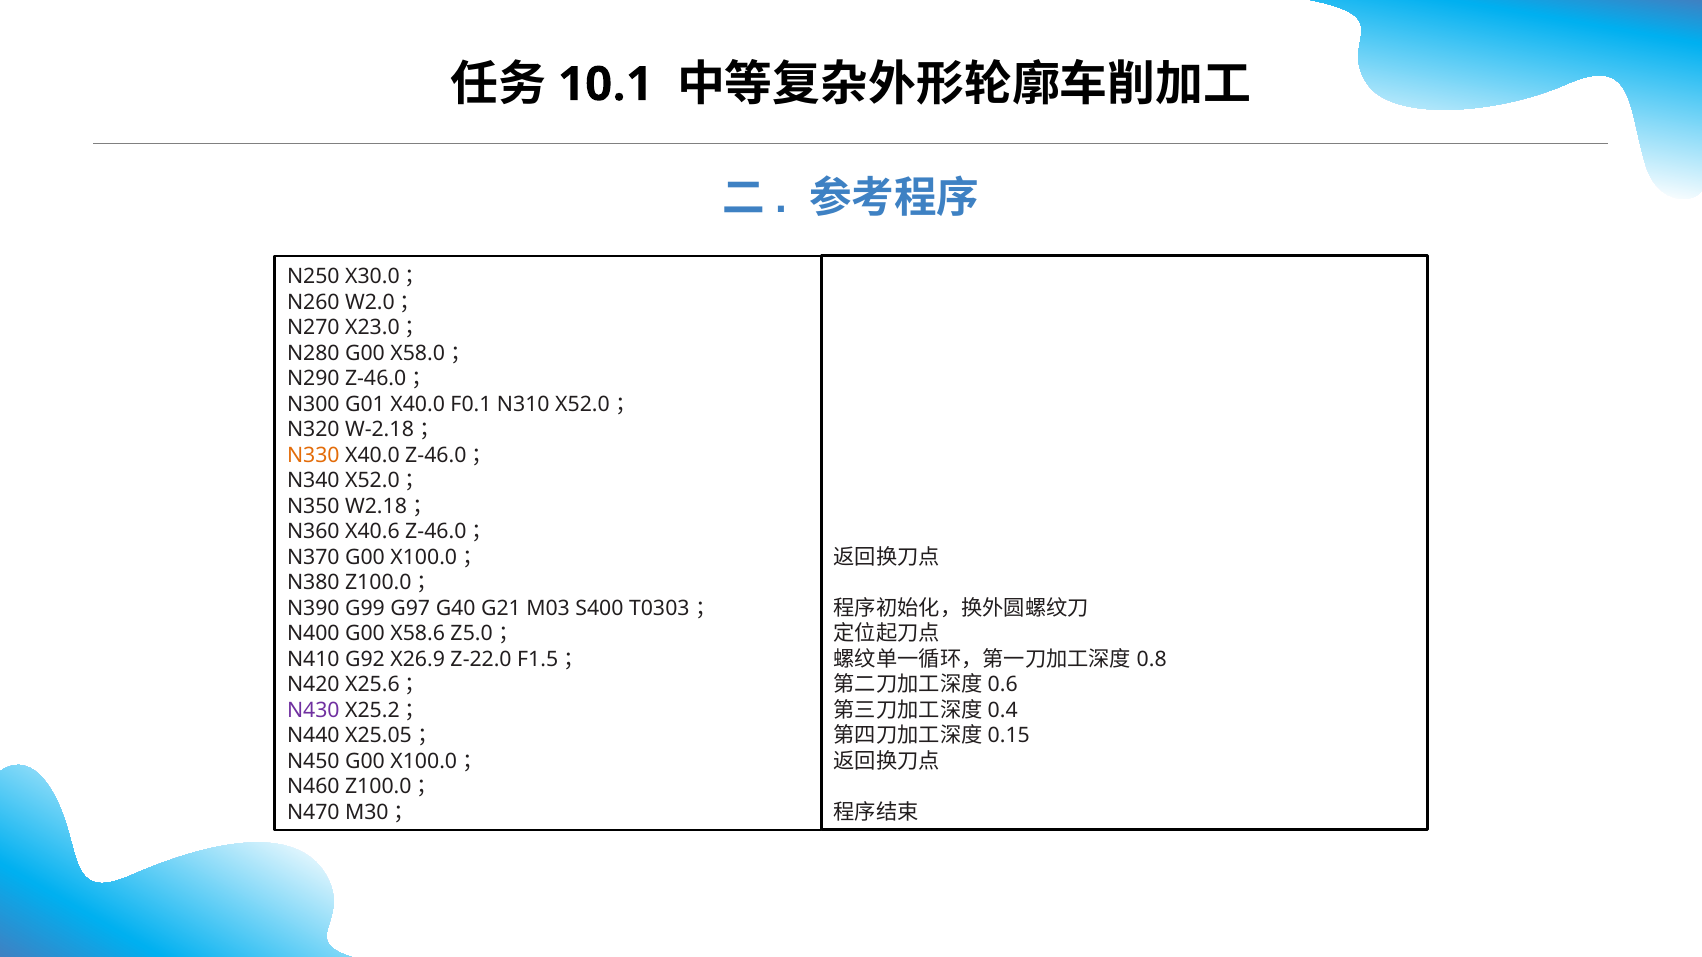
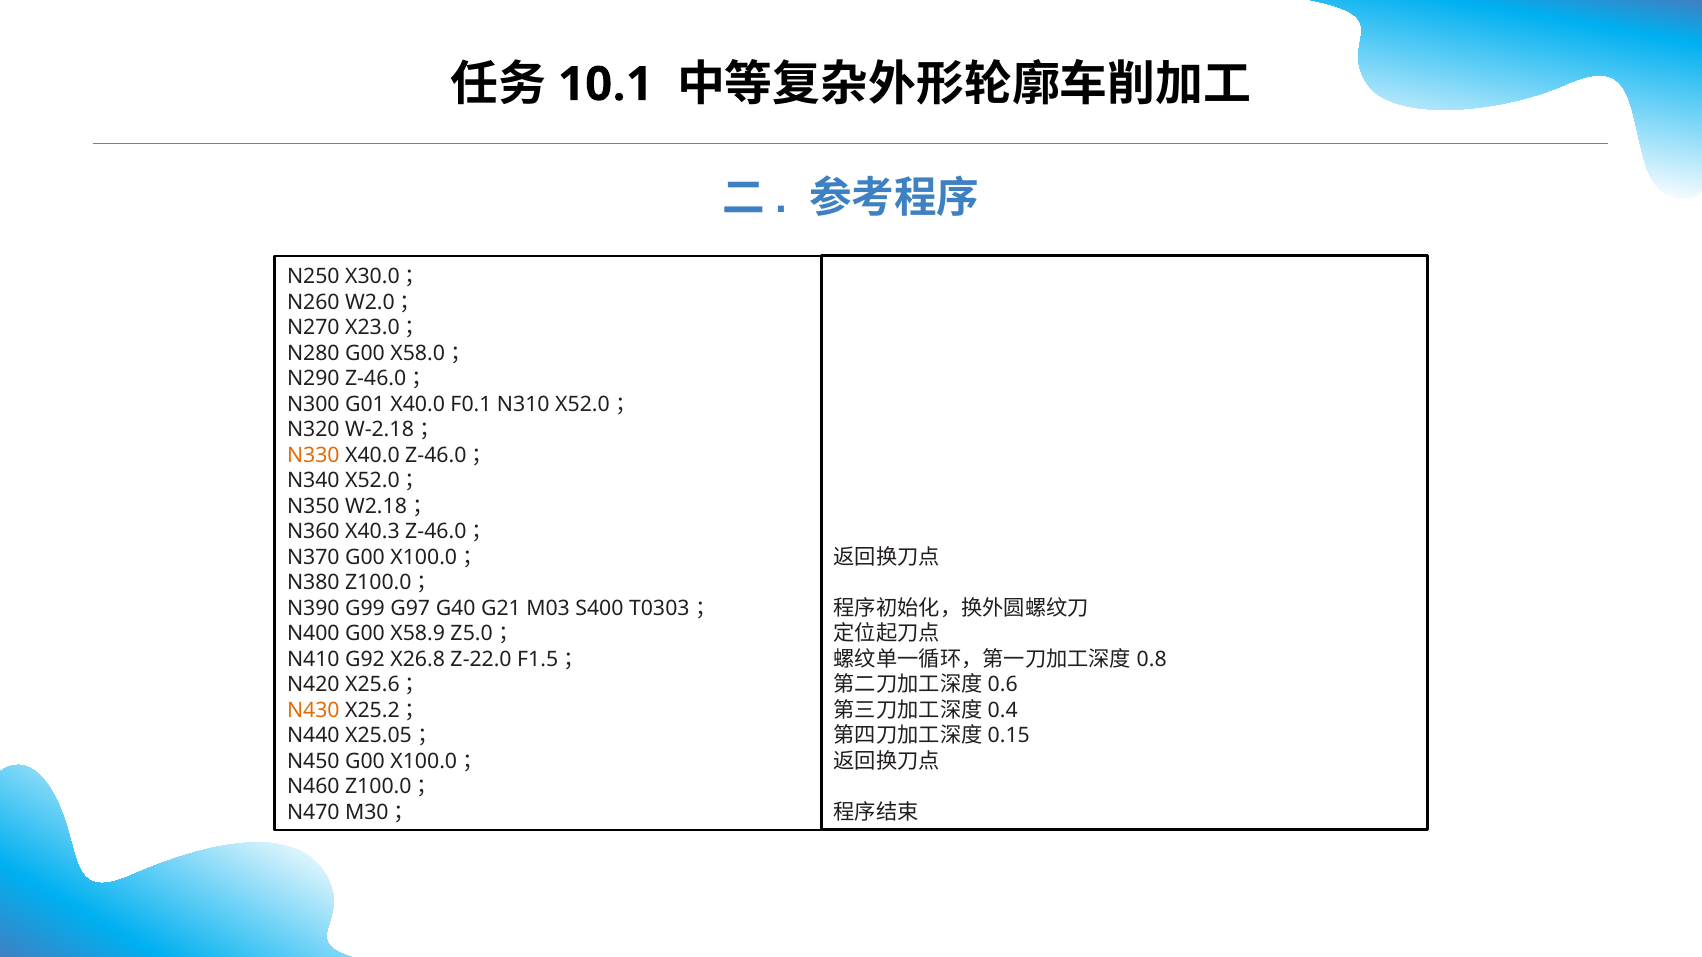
X40.6: X40.6 -> X40.3
X58.6: X58.6 -> X58.9
X26.9: X26.9 -> X26.8
N430 colour: purple -> orange
